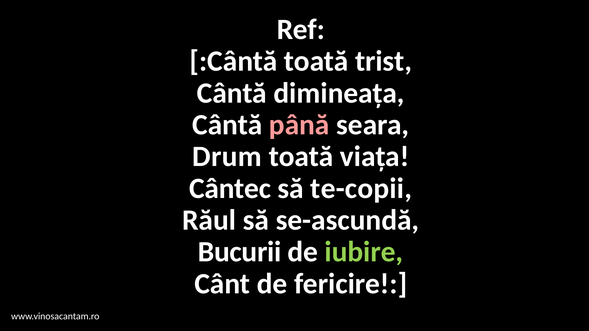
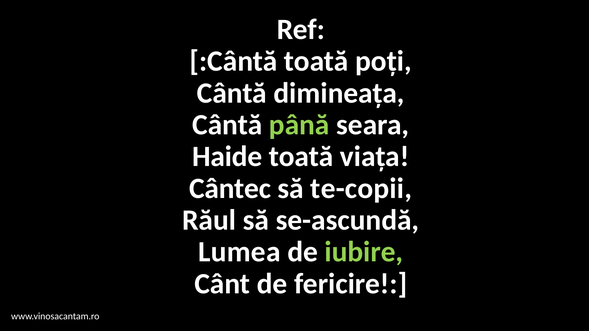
trist: trist -> poți
până colour: pink -> light green
Drum: Drum -> Haide
Bucurii: Bucurii -> Lumea
